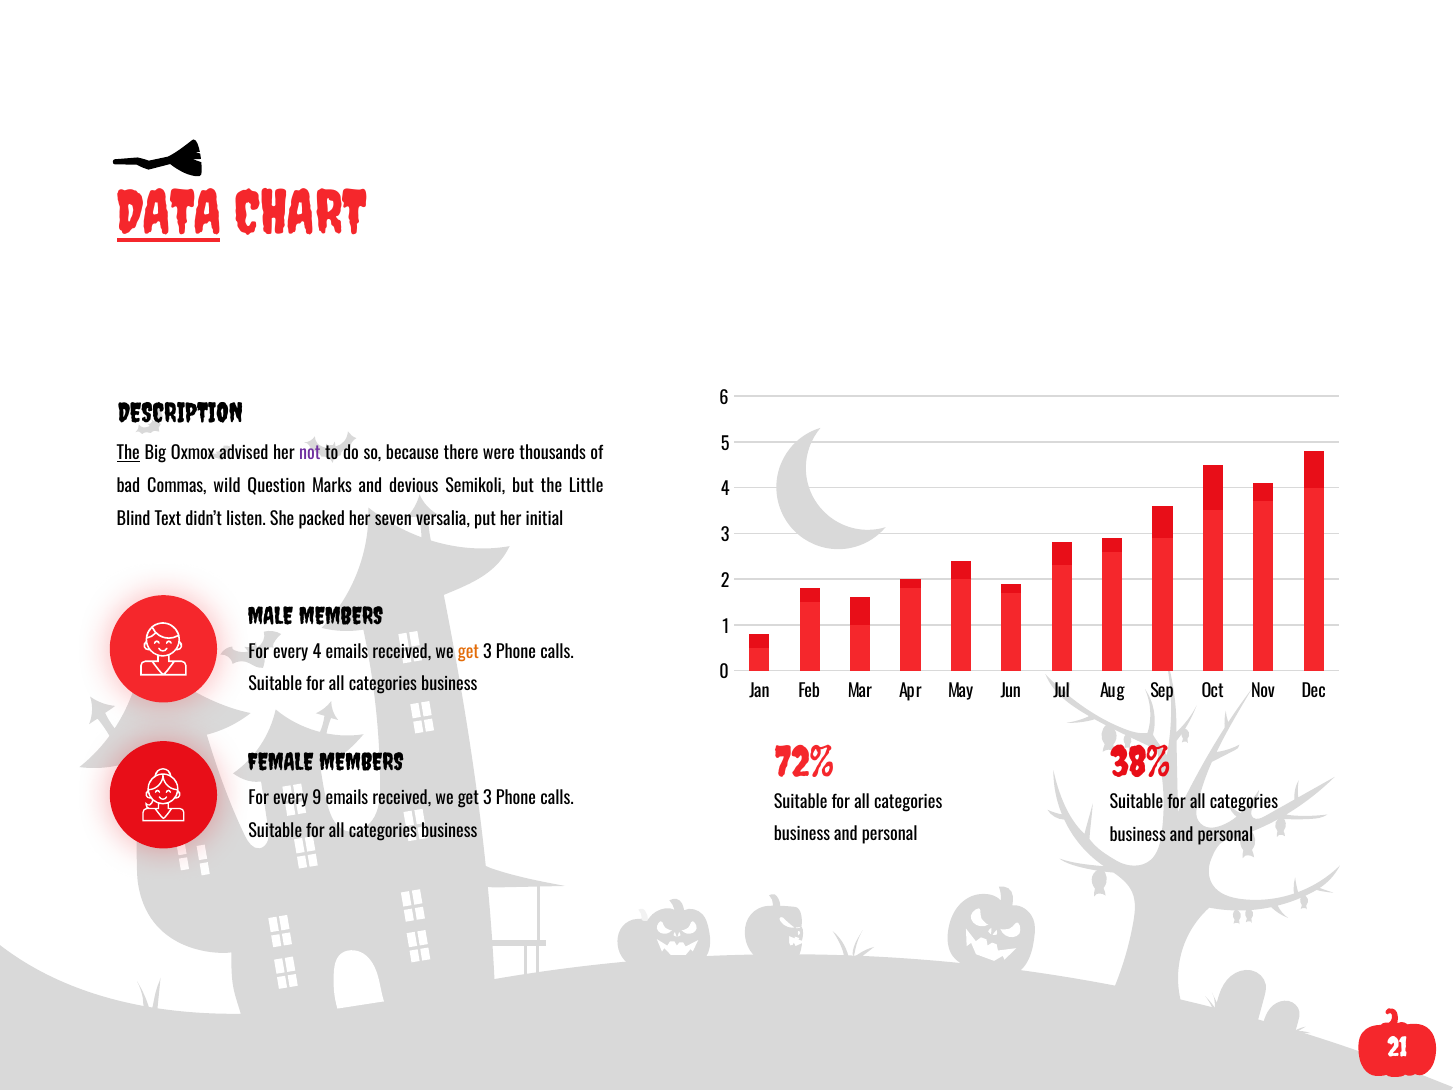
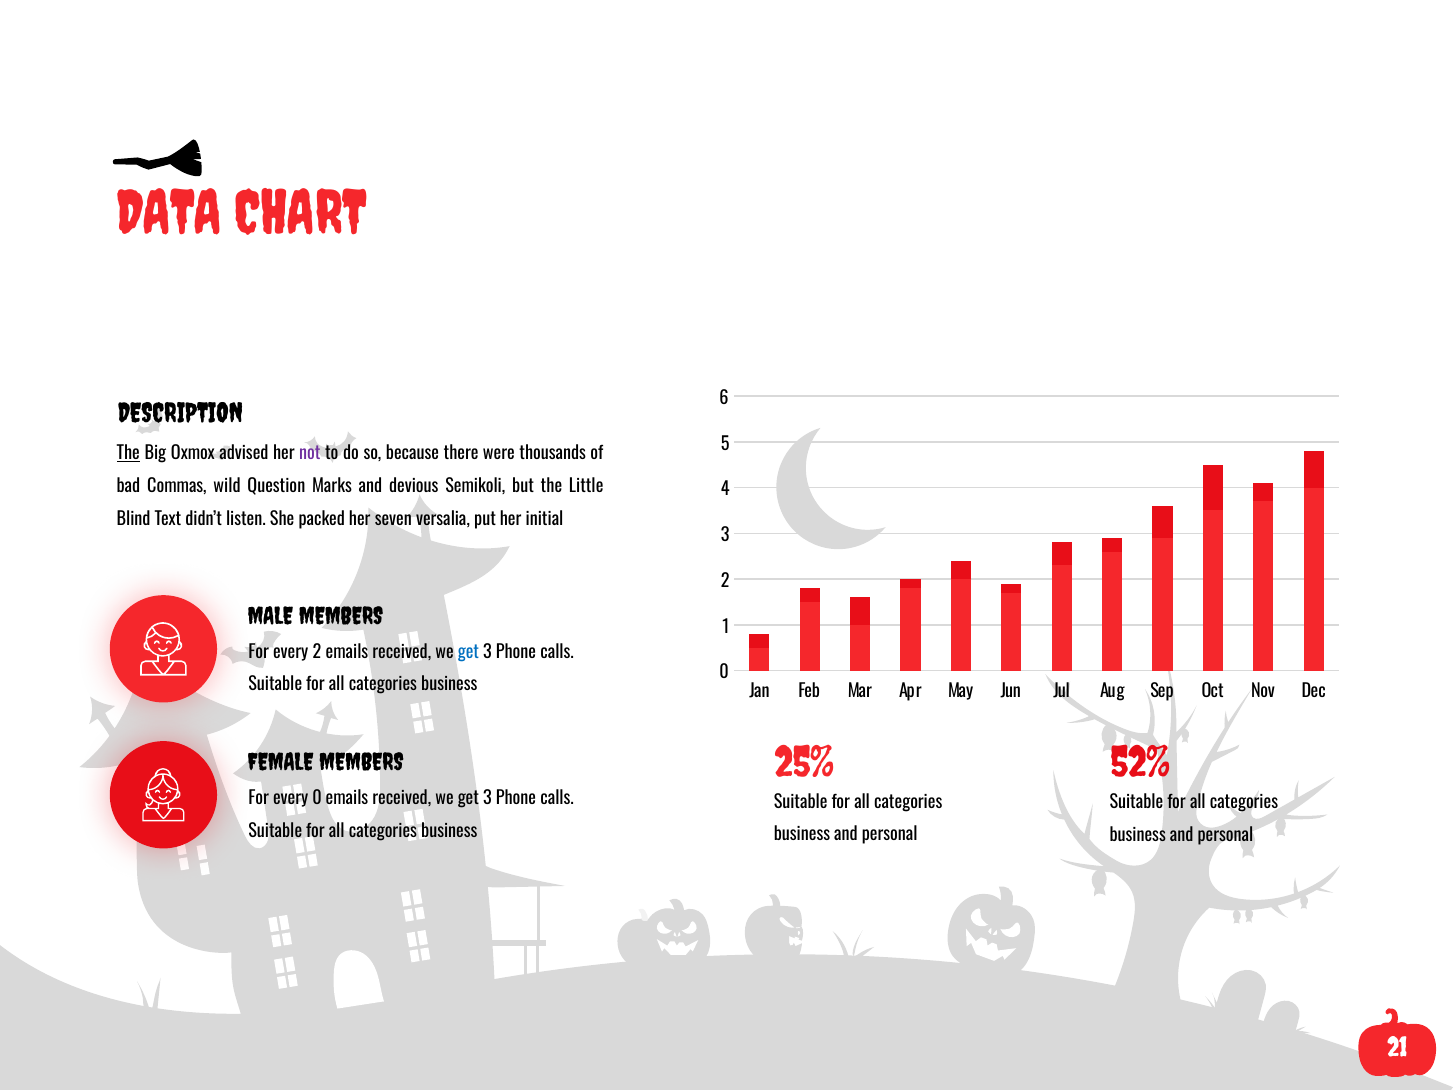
DATA underline: present -> none
every 4: 4 -> 2
get at (469, 652) colour: orange -> blue
72%: 72% -> 25%
38%: 38% -> 52%
every 9: 9 -> 0
